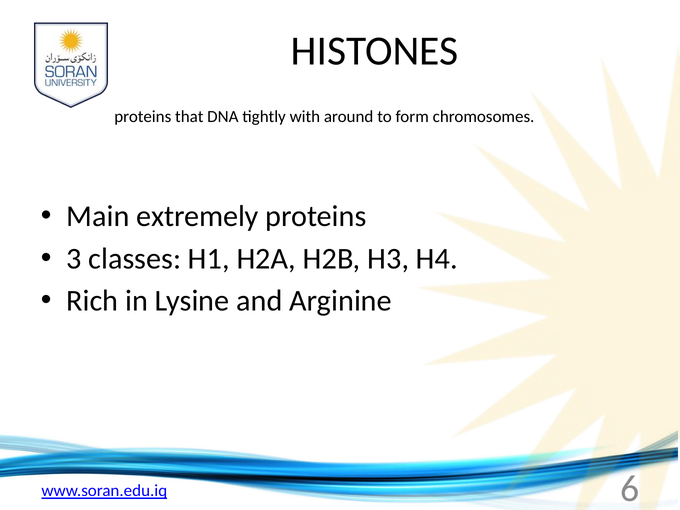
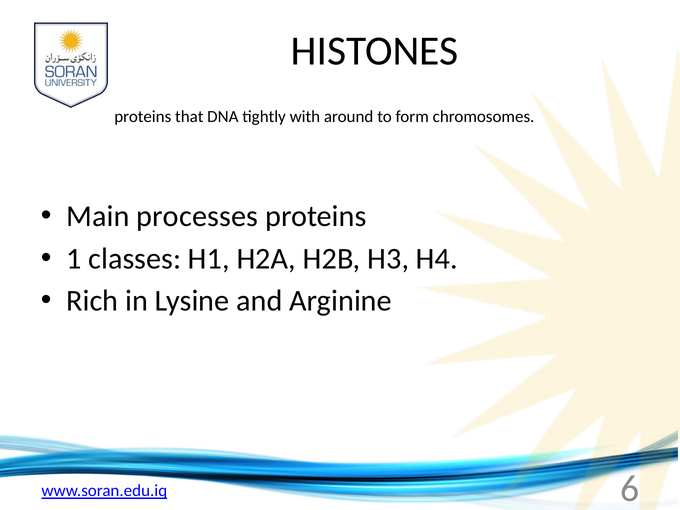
extremely: extremely -> processes
3: 3 -> 1
